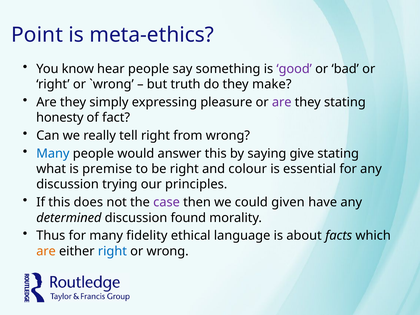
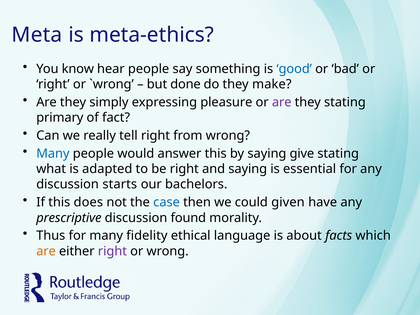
Point: Point -> Meta
good colour: purple -> blue
truth: truth -> done
honesty: honesty -> primary
premise: premise -> adapted
and colour: colour -> saying
trying: trying -> starts
principles: principles -> bachelors
case colour: purple -> blue
determined: determined -> prescriptive
right at (112, 251) colour: blue -> purple
